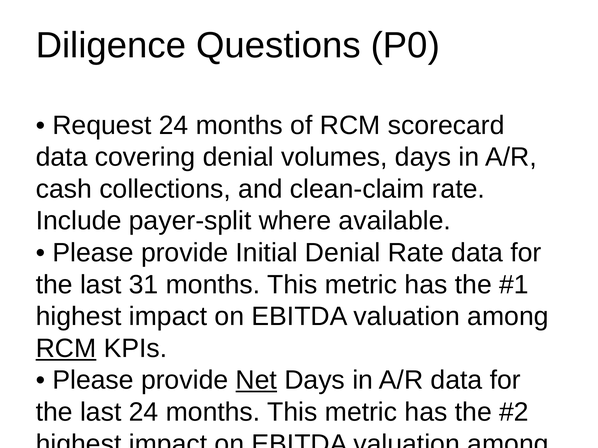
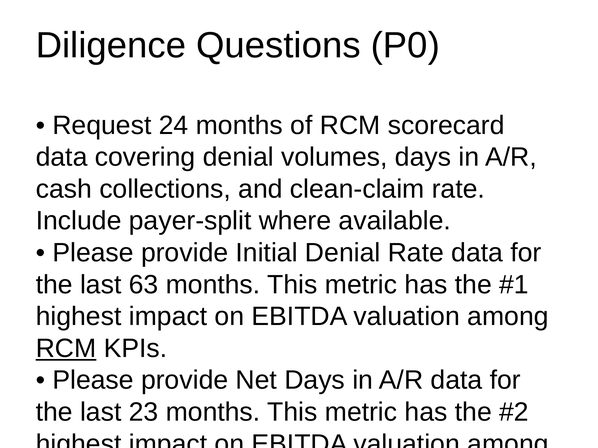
31: 31 -> 63
Net at (256, 381) underline: present -> none
last 24: 24 -> 23
